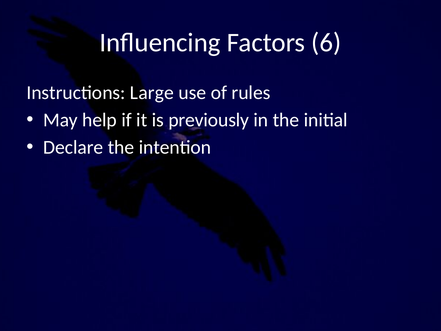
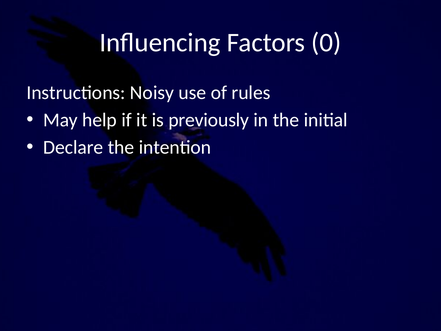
6: 6 -> 0
Large: Large -> Noisy
